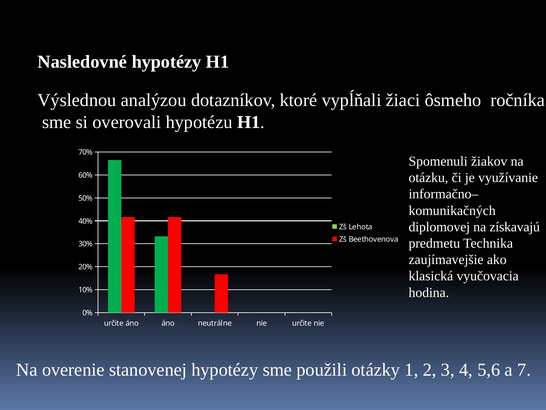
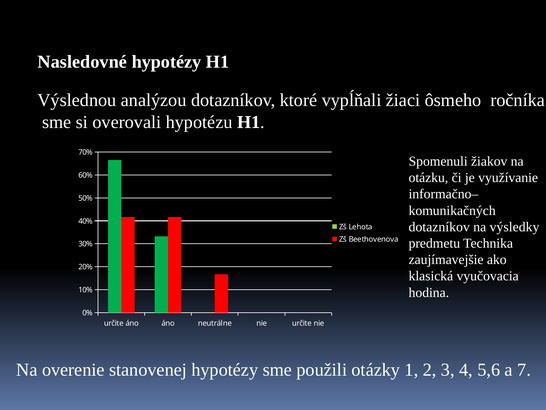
diplomovej at (439, 227): diplomovej -> dotazníkov
získavajú: získavajú -> výsledky
